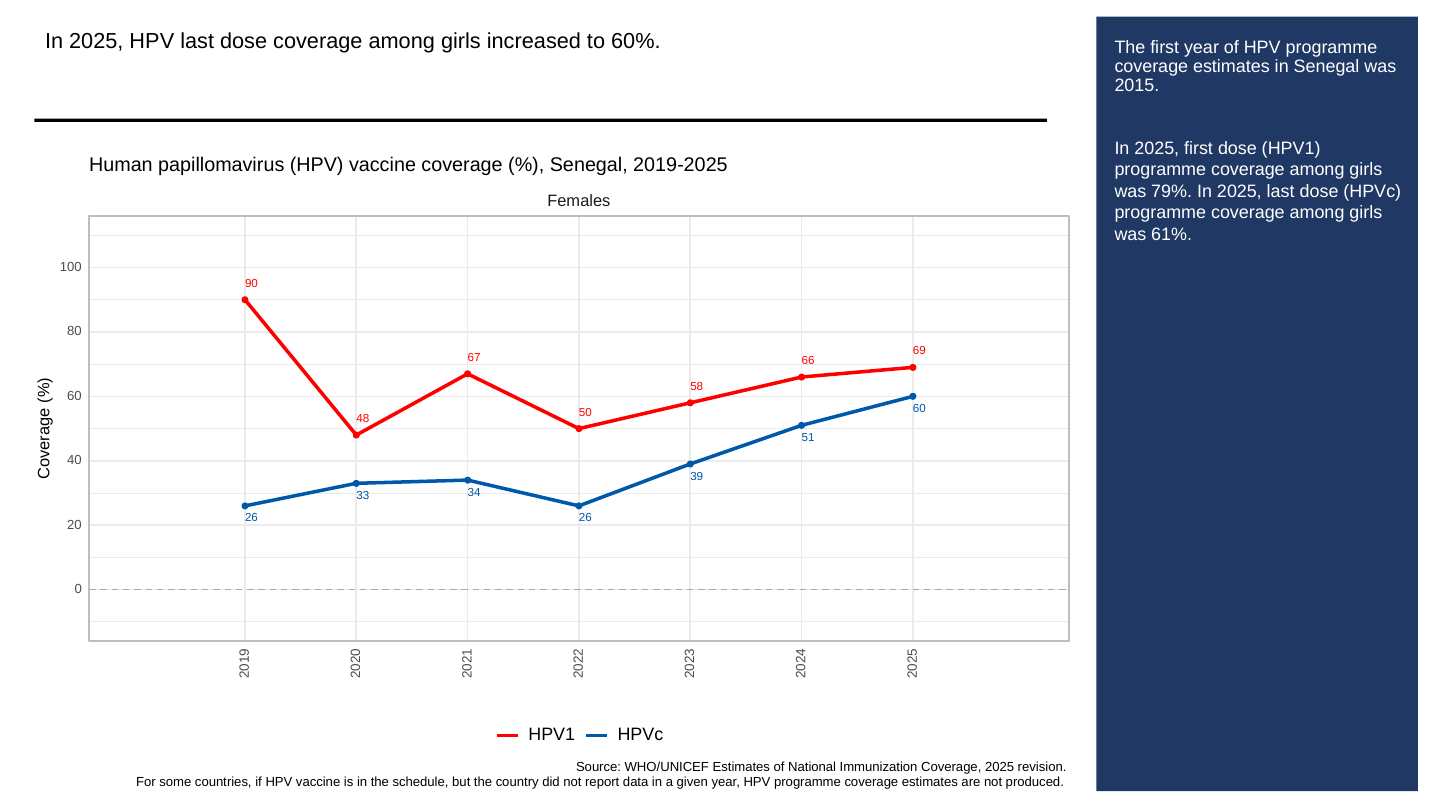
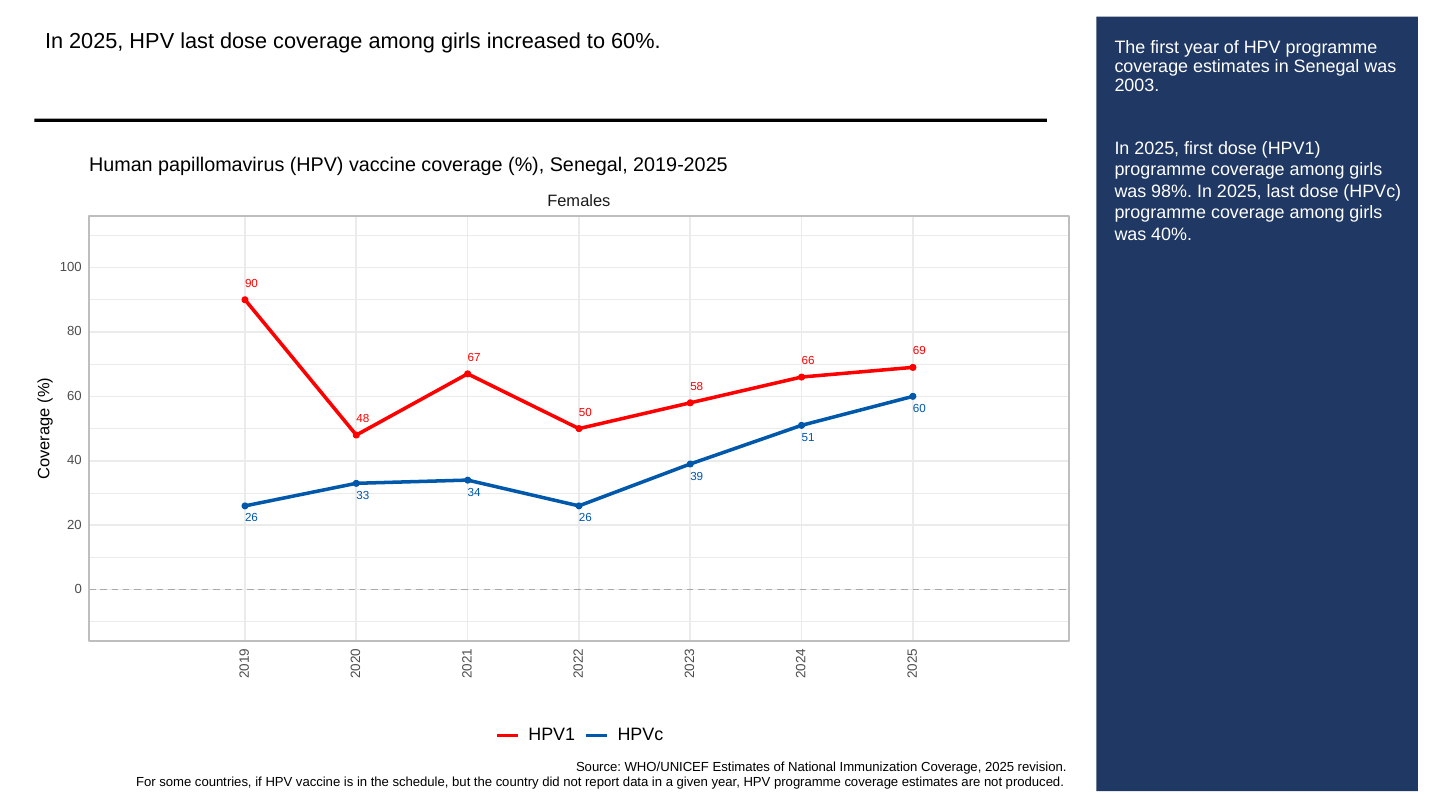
2015: 2015 -> 2003
79%: 79% -> 98%
61%: 61% -> 40%
